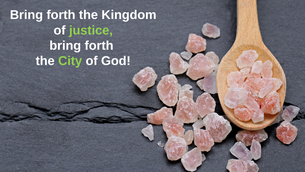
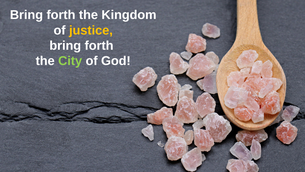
justice colour: light green -> yellow
